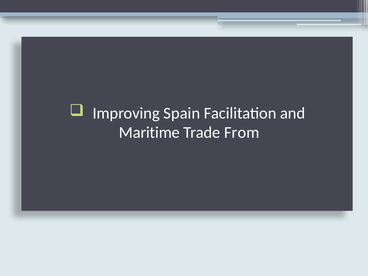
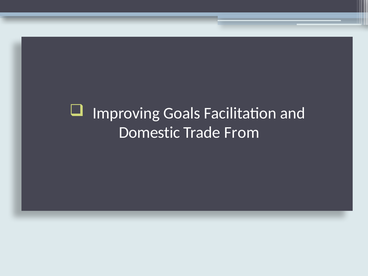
Spain: Spain -> Goals
Maritime: Maritime -> Domestic
